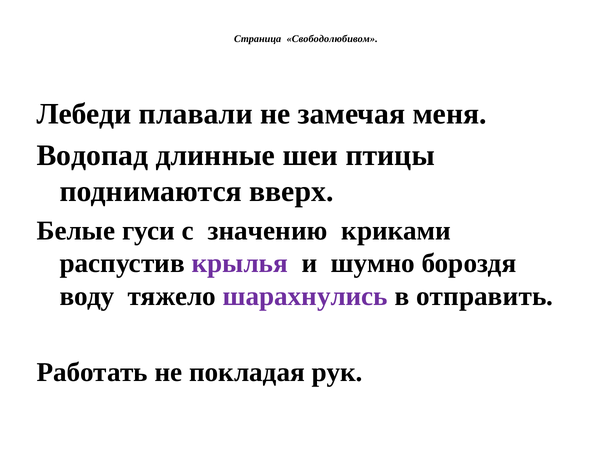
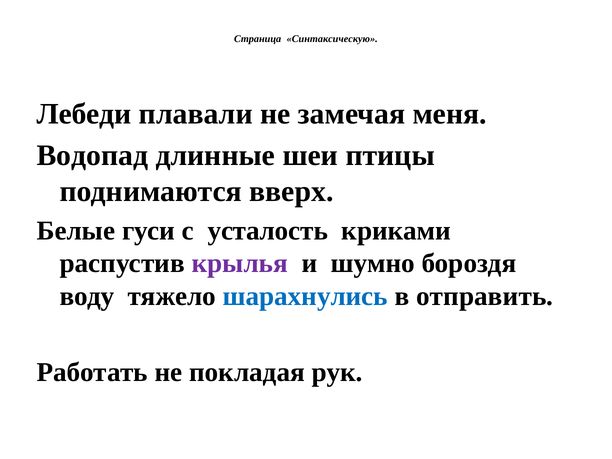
Свободолюбивом: Свободолюбивом -> Синтаксическую
значению: значению -> усталость
шарахнулись colour: purple -> blue
